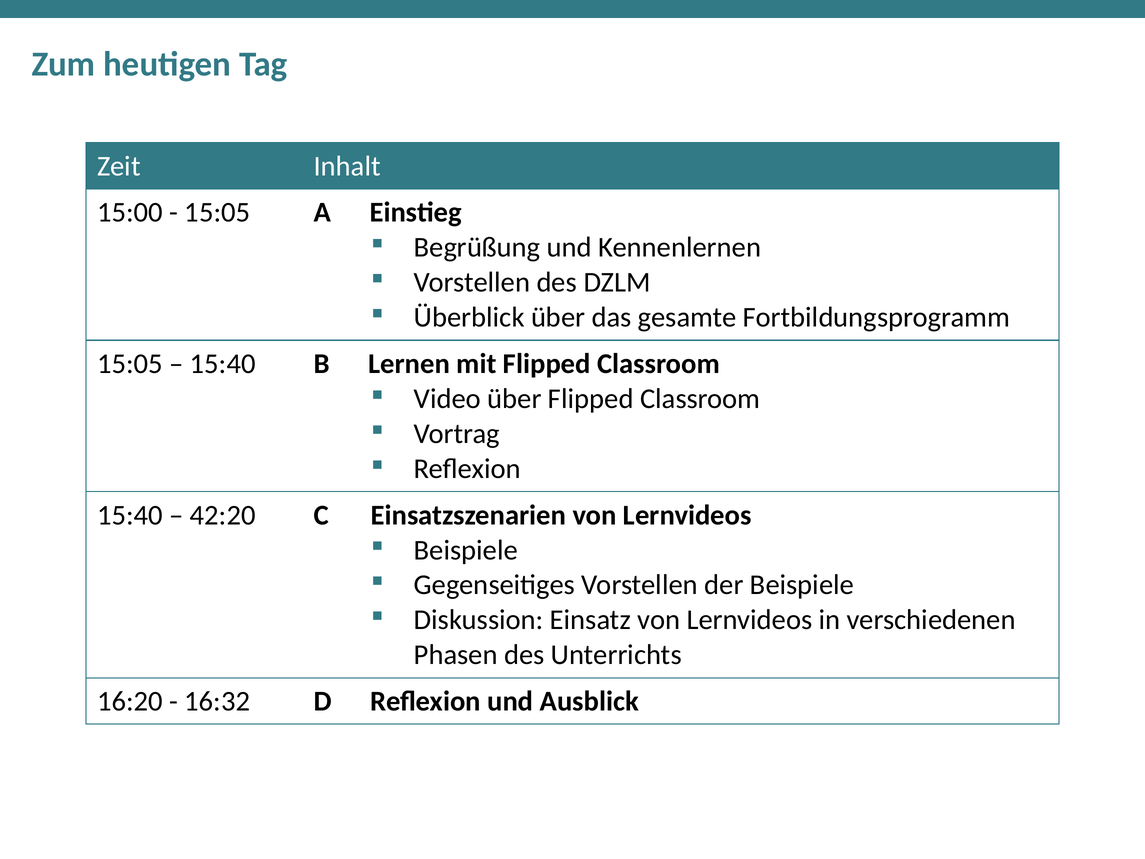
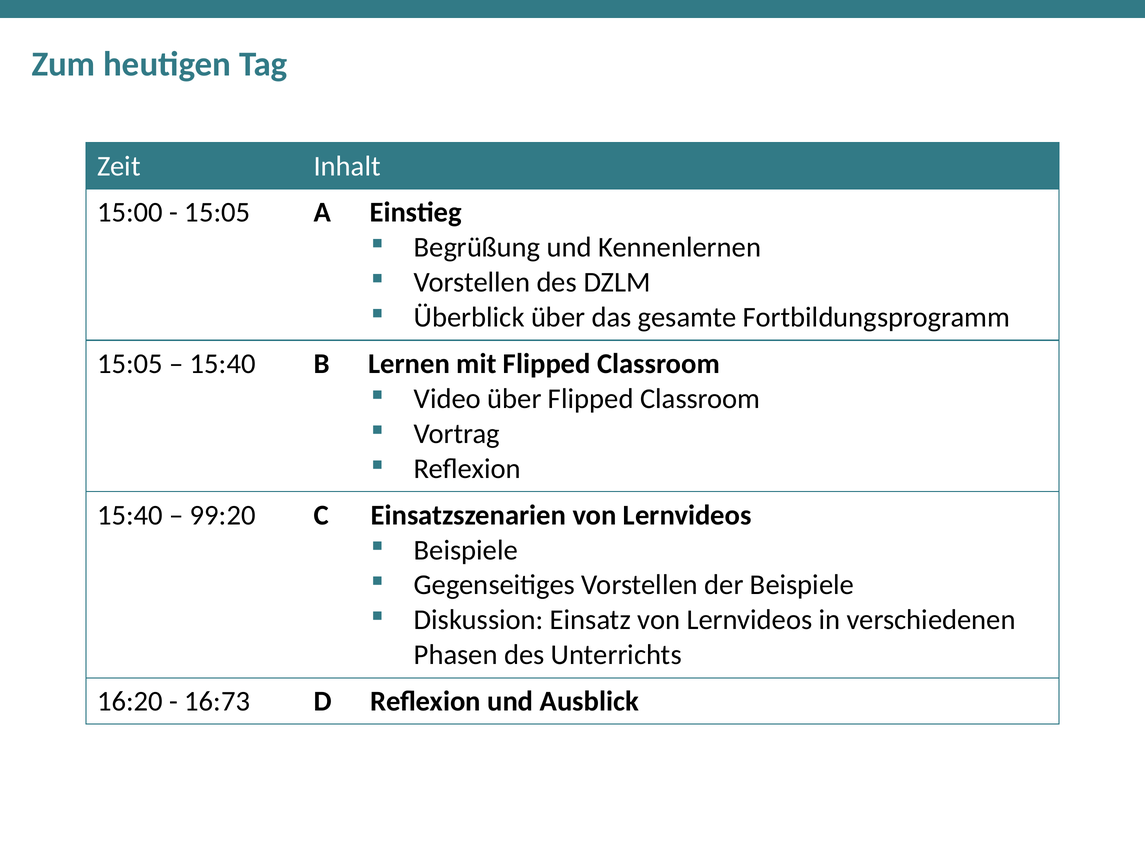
42:20: 42:20 -> 99:20
16:32: 16:32 -> 16:73
